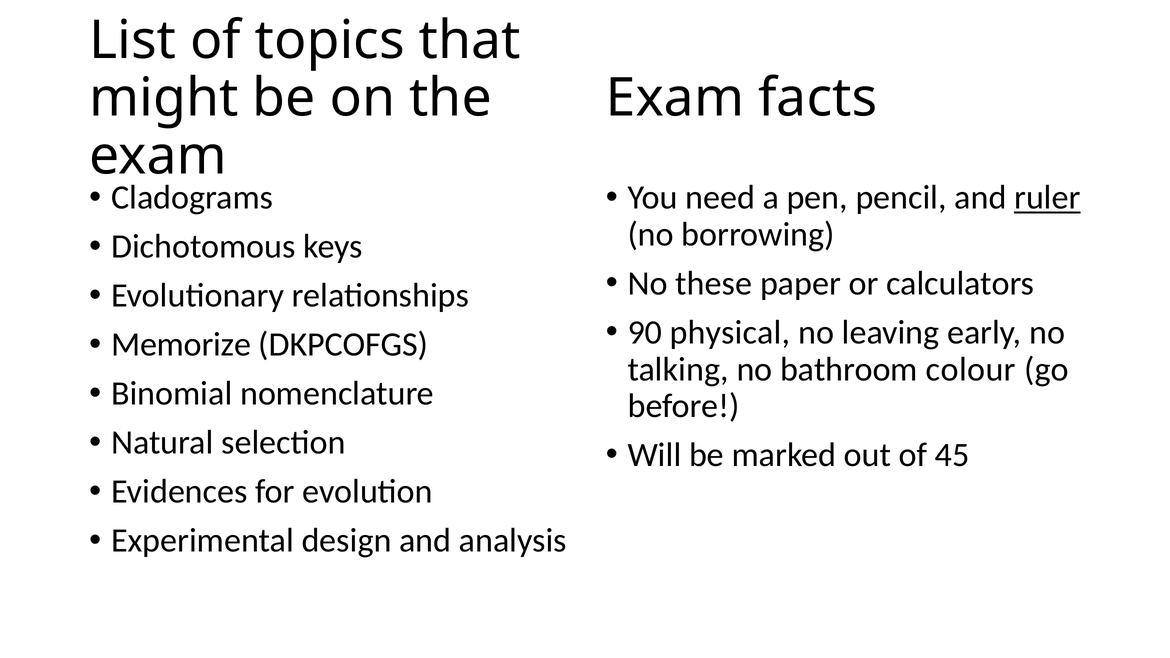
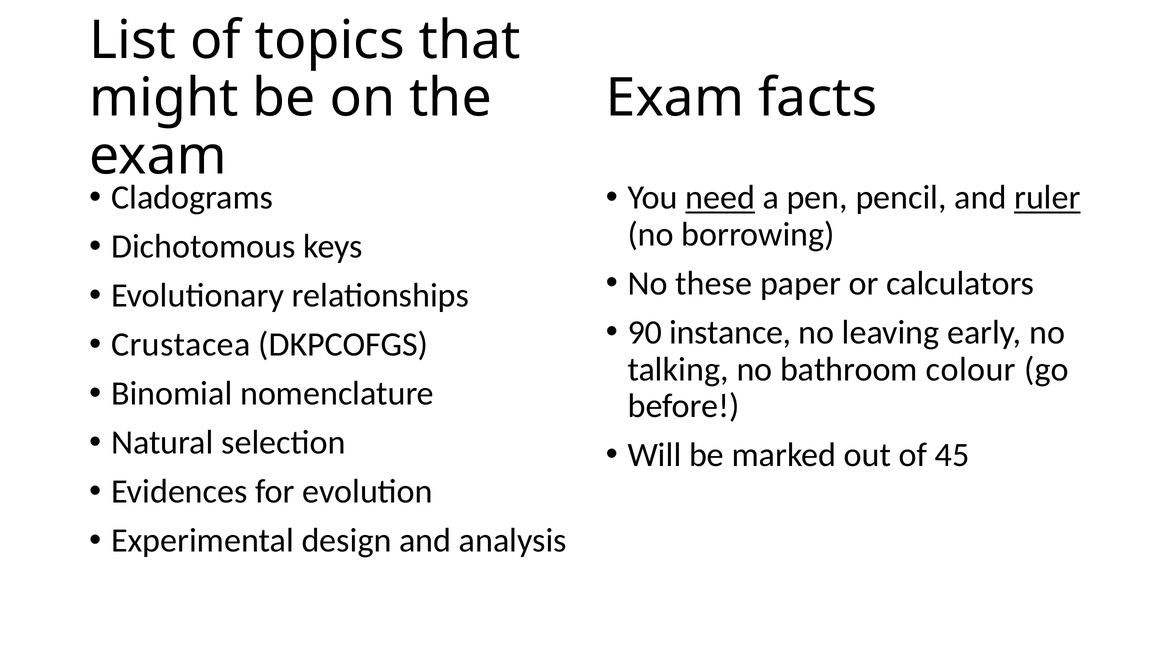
need underline: none -> present
physical: physical -> instance
Memorize: Memorize -> Crustacea
